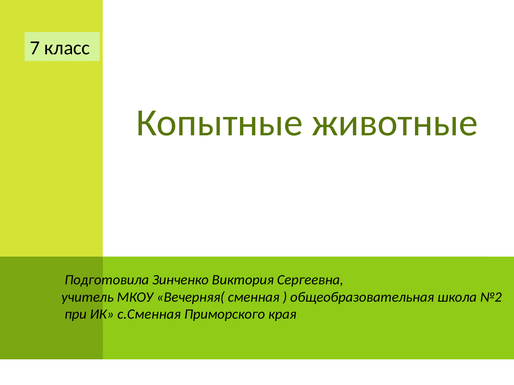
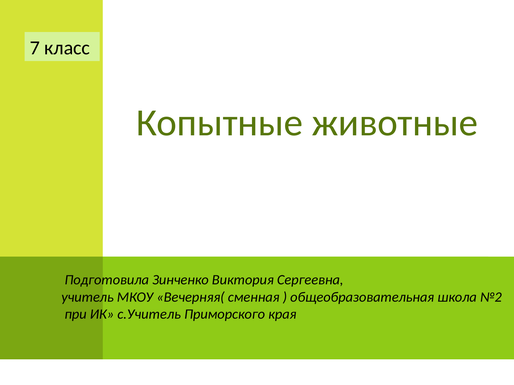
с.Сменная: с.Сменная -> с.Учитель
